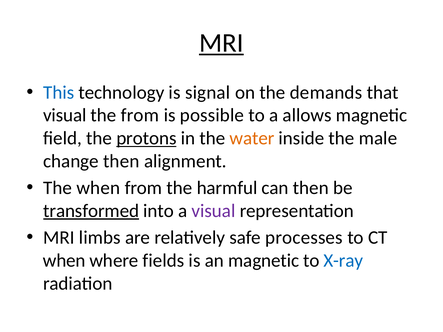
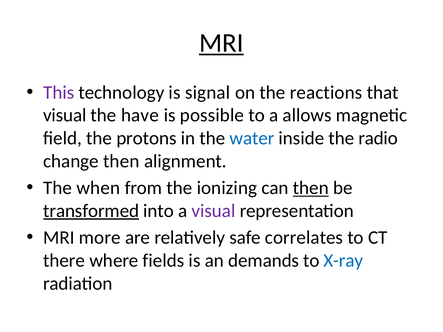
This colour: blue -> purple
demands: demands -> reactions
the from: from -> have
protons underline: present -> none
water colour: orange -> blue
male: male -> radio
harmful: harmful -> ionizing
then at (311, 188) underline: none -> present
limbs: limbs -> more
processes: processes -> correlates
when at (64, 261): when -> there
an magnetic: magnetic -> demands
